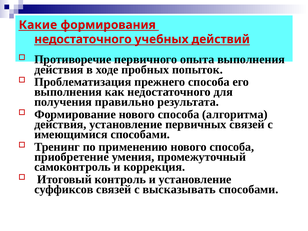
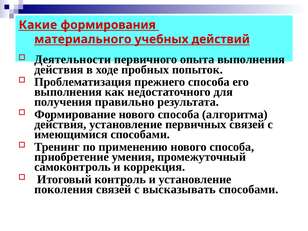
недостаточного at (83, 39): недостаточного -> материального
Противоречие: Противоречие -> Деятельности
суффиксов: суффиксов -> поколения
